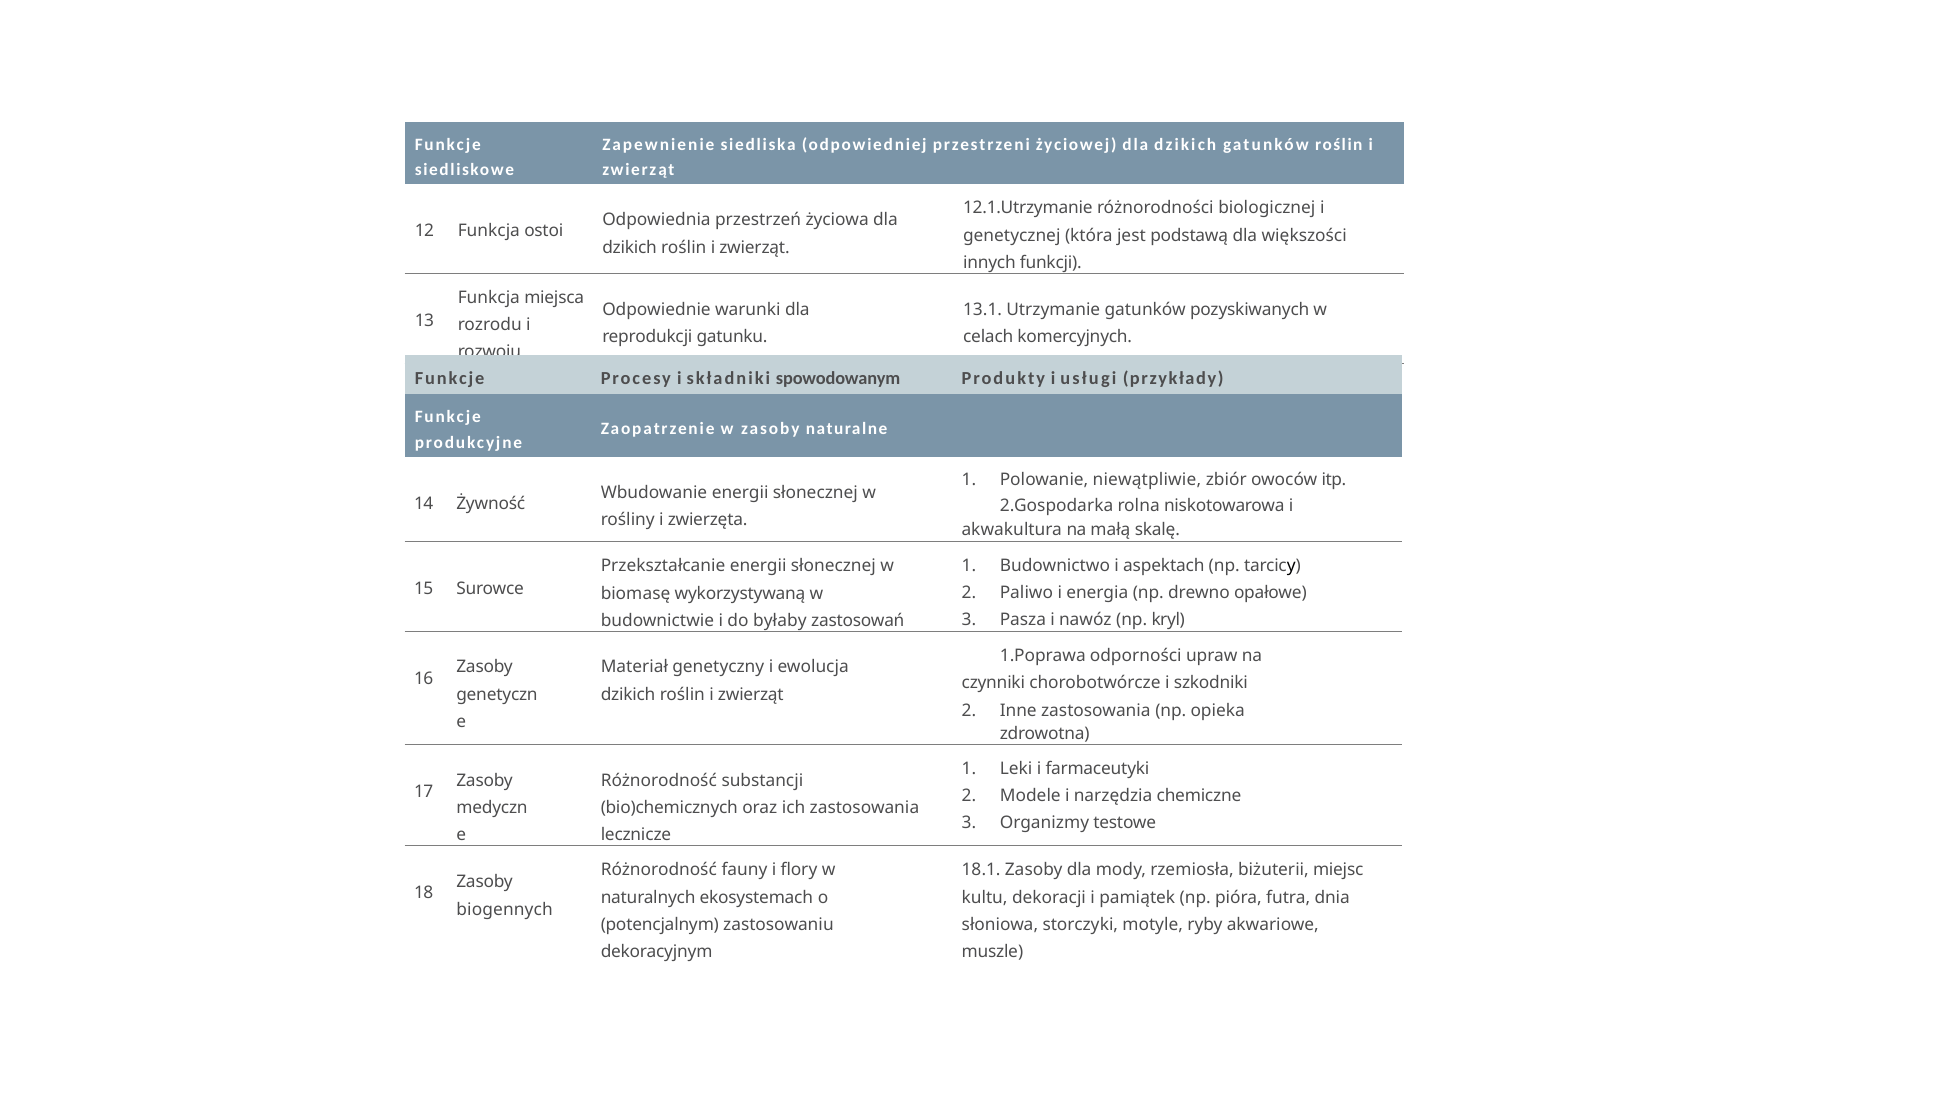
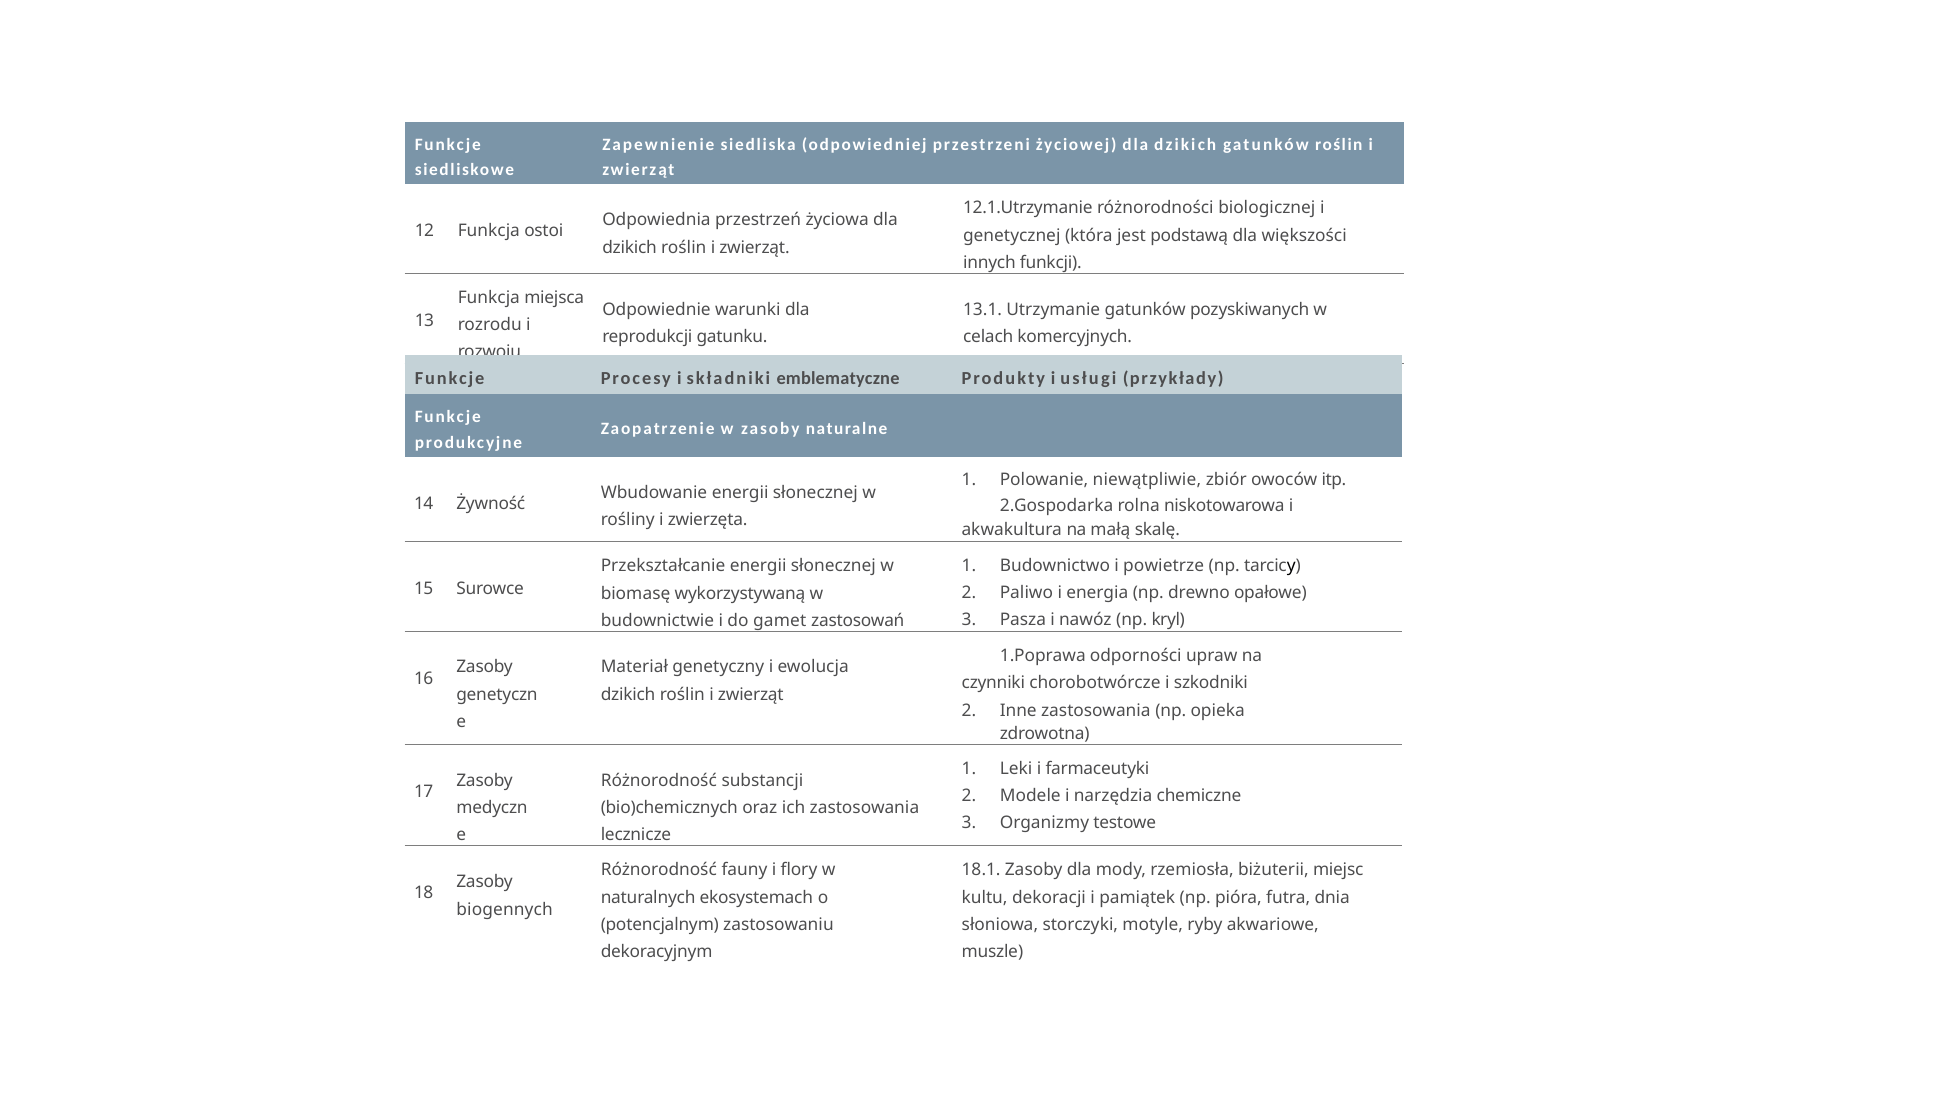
spowodowanym: spowodowanym -> emblematyczne
aspektach: aspektach -> powietrze
byłaby: byłaby -> gamet
